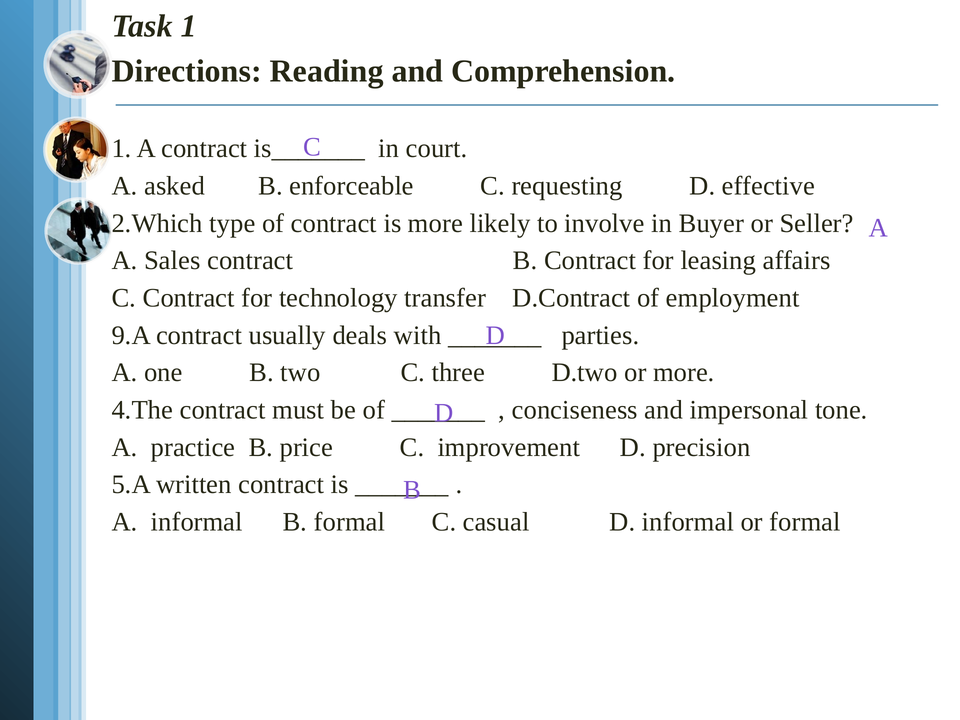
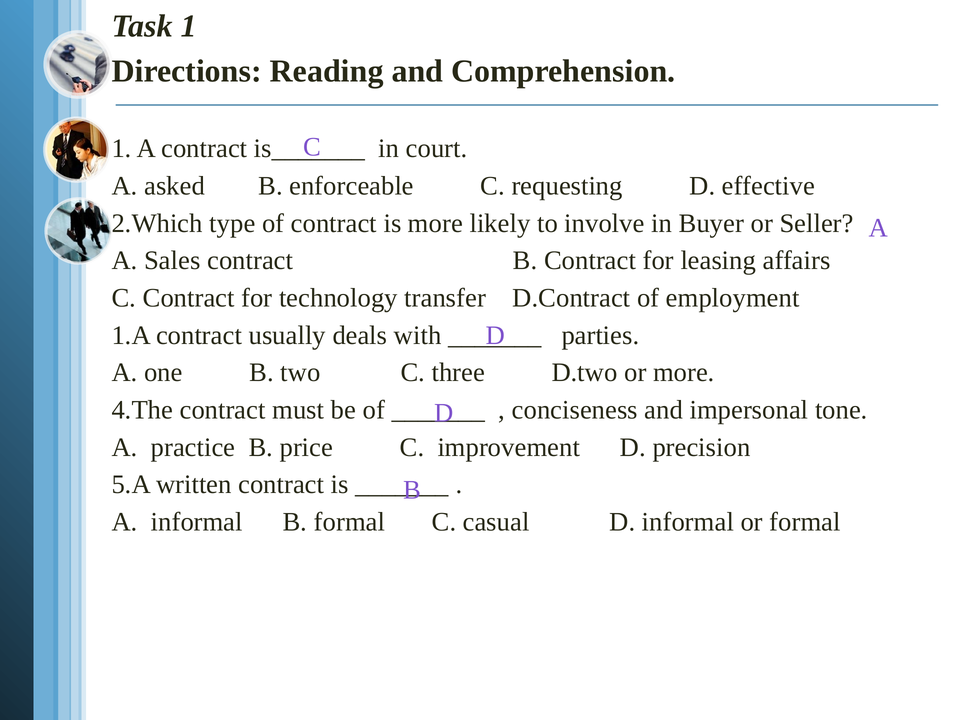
9.A: 9.A -> 1.A
